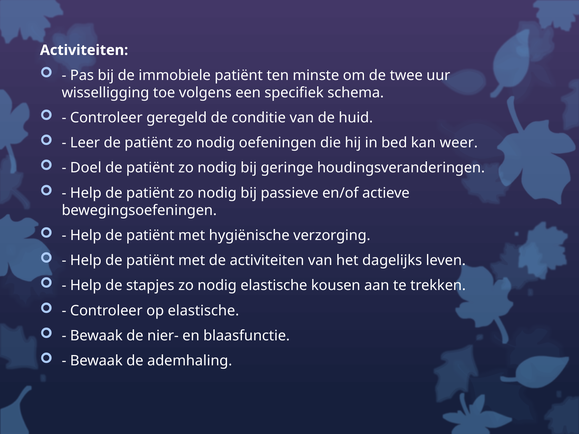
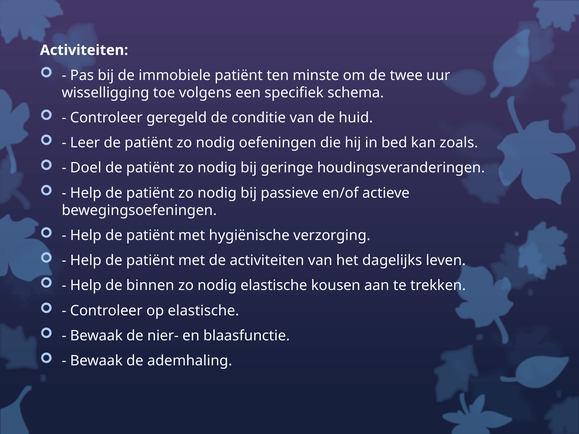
weer: weer -> zoals
stapjes: stapjes -> binnen
